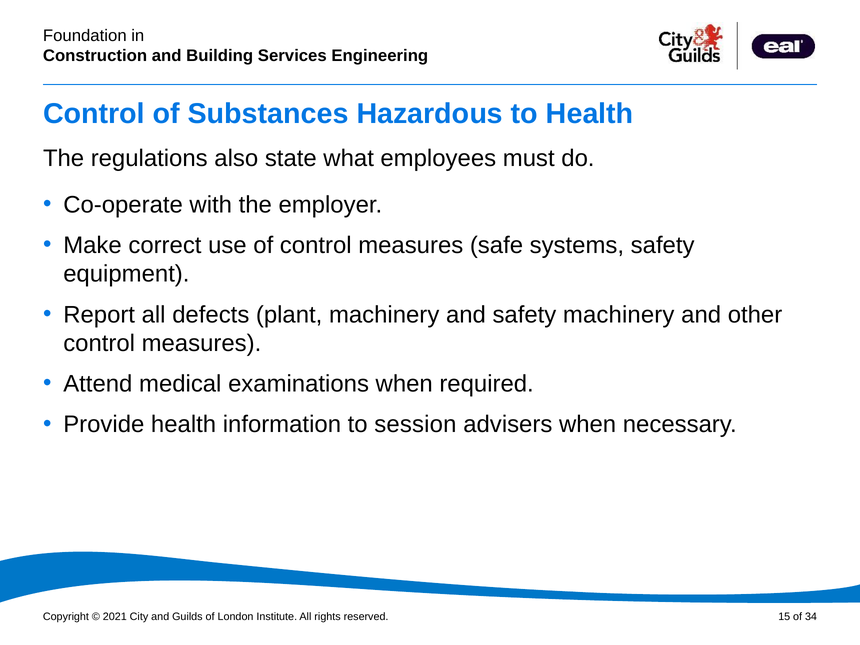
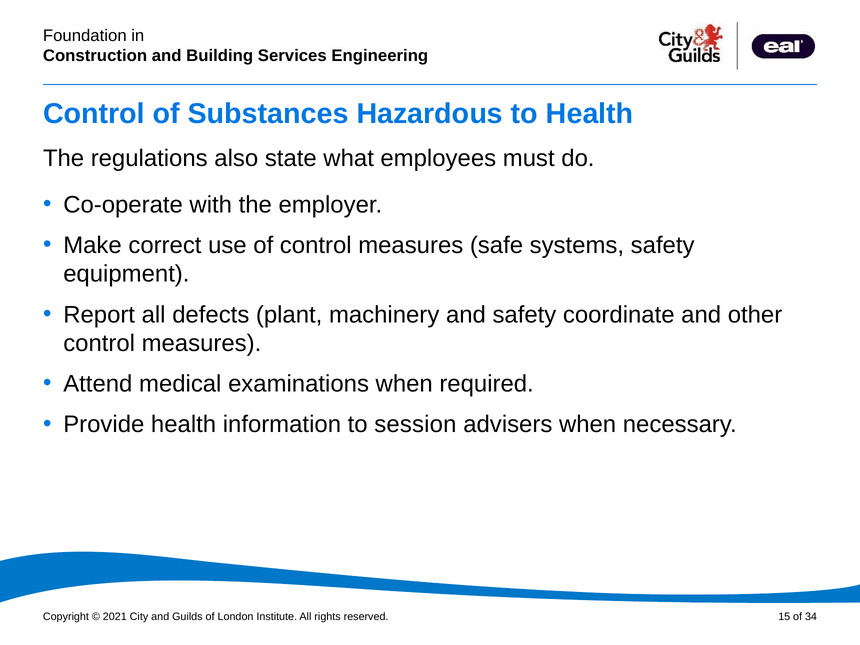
safety machinery: machinery -> coordinate
